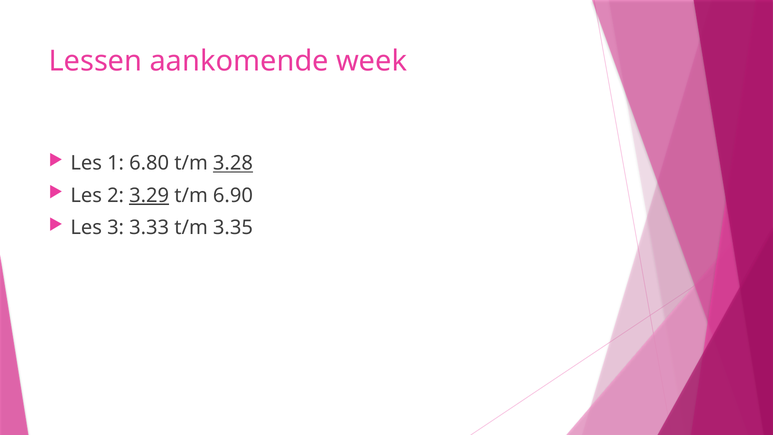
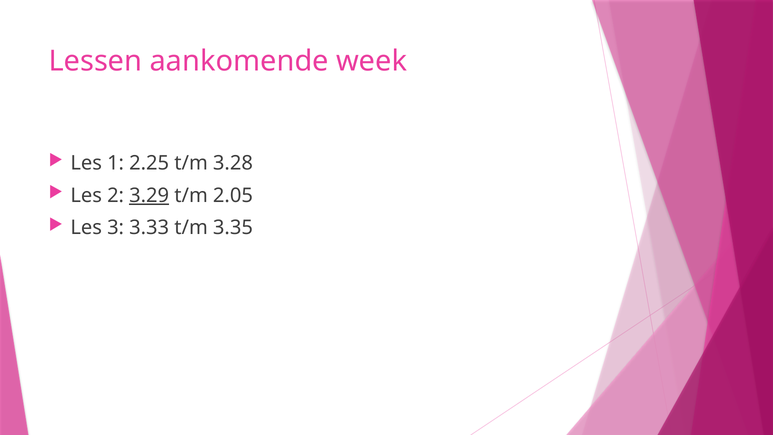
6.80: 6.80 -> 2.25
3.28 underline: present -> none
6.90: 6.90 -> 2.05
